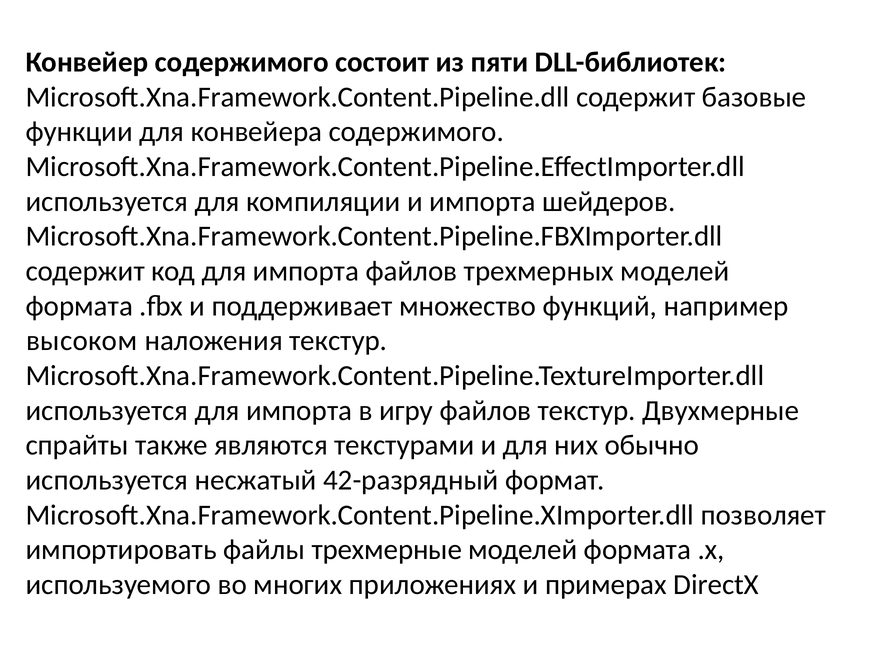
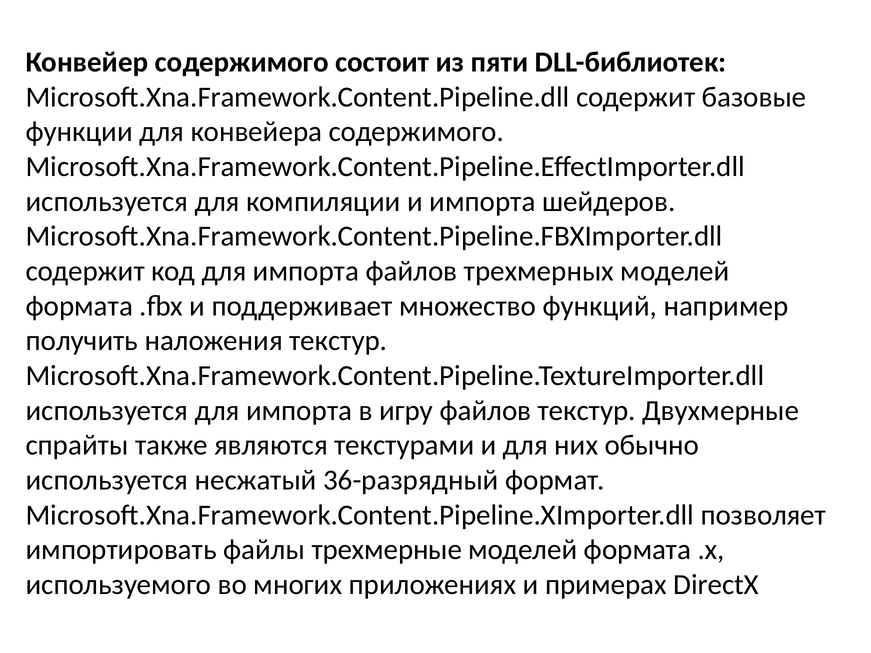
высоком: высоком -> получить
42-разрядный: 42-разрядный -> 36-разрядный
